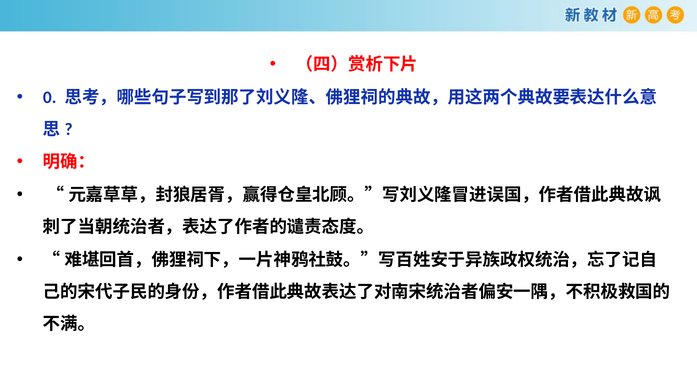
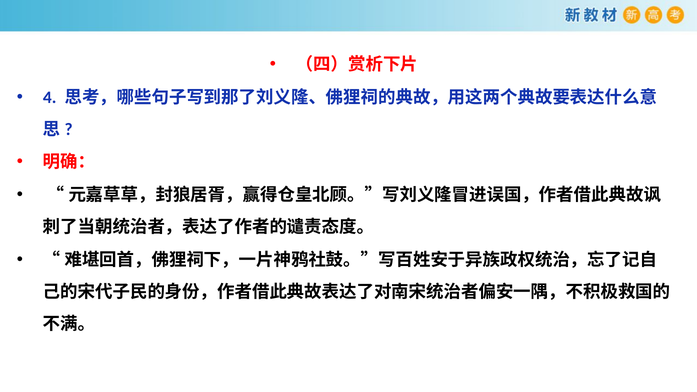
0: 0 -> 4
